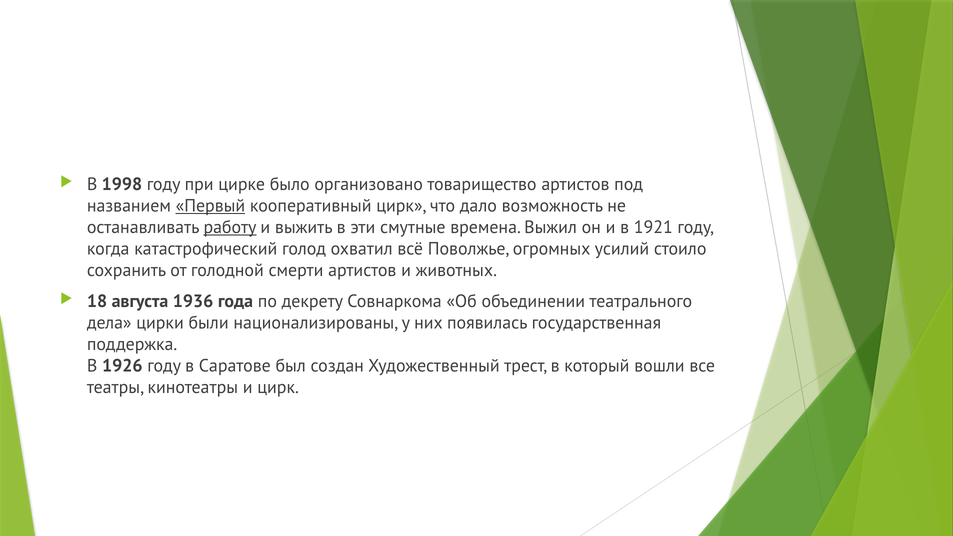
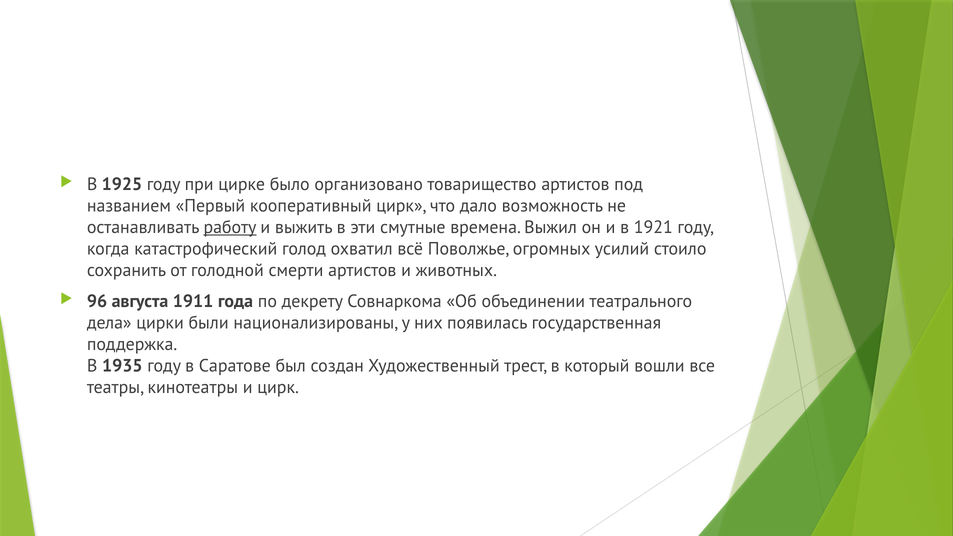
1998: 1998 -> 1925
Первый underline: present -> none
18: 18 -> 96
1936: 1936 -> 1911
1926: 1926 -> 1935
